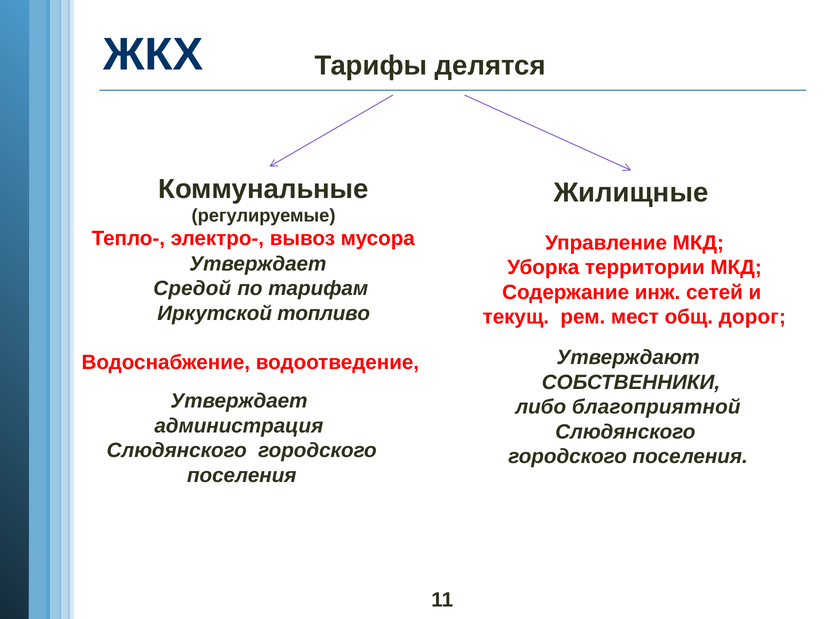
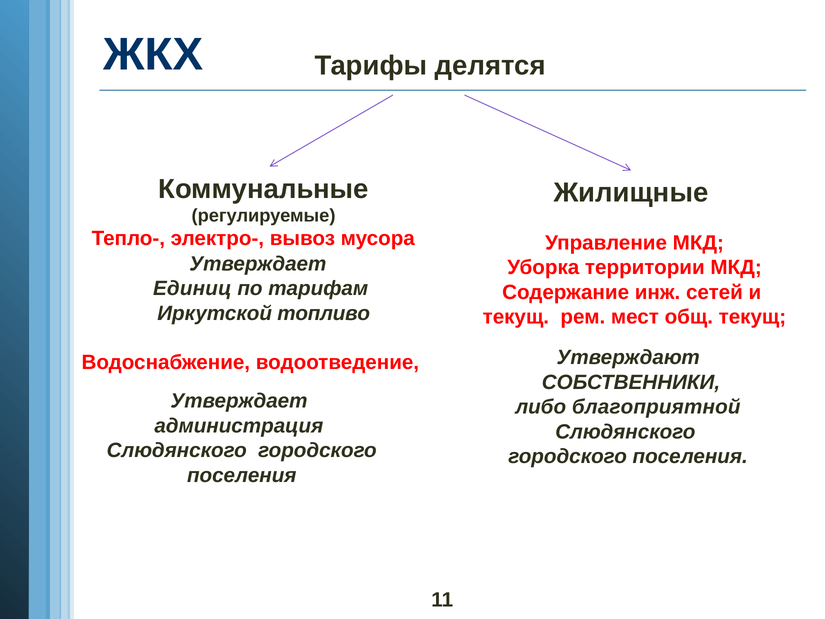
Средой: Средой -> Единиц
общ дорог: дорог -> текущ
